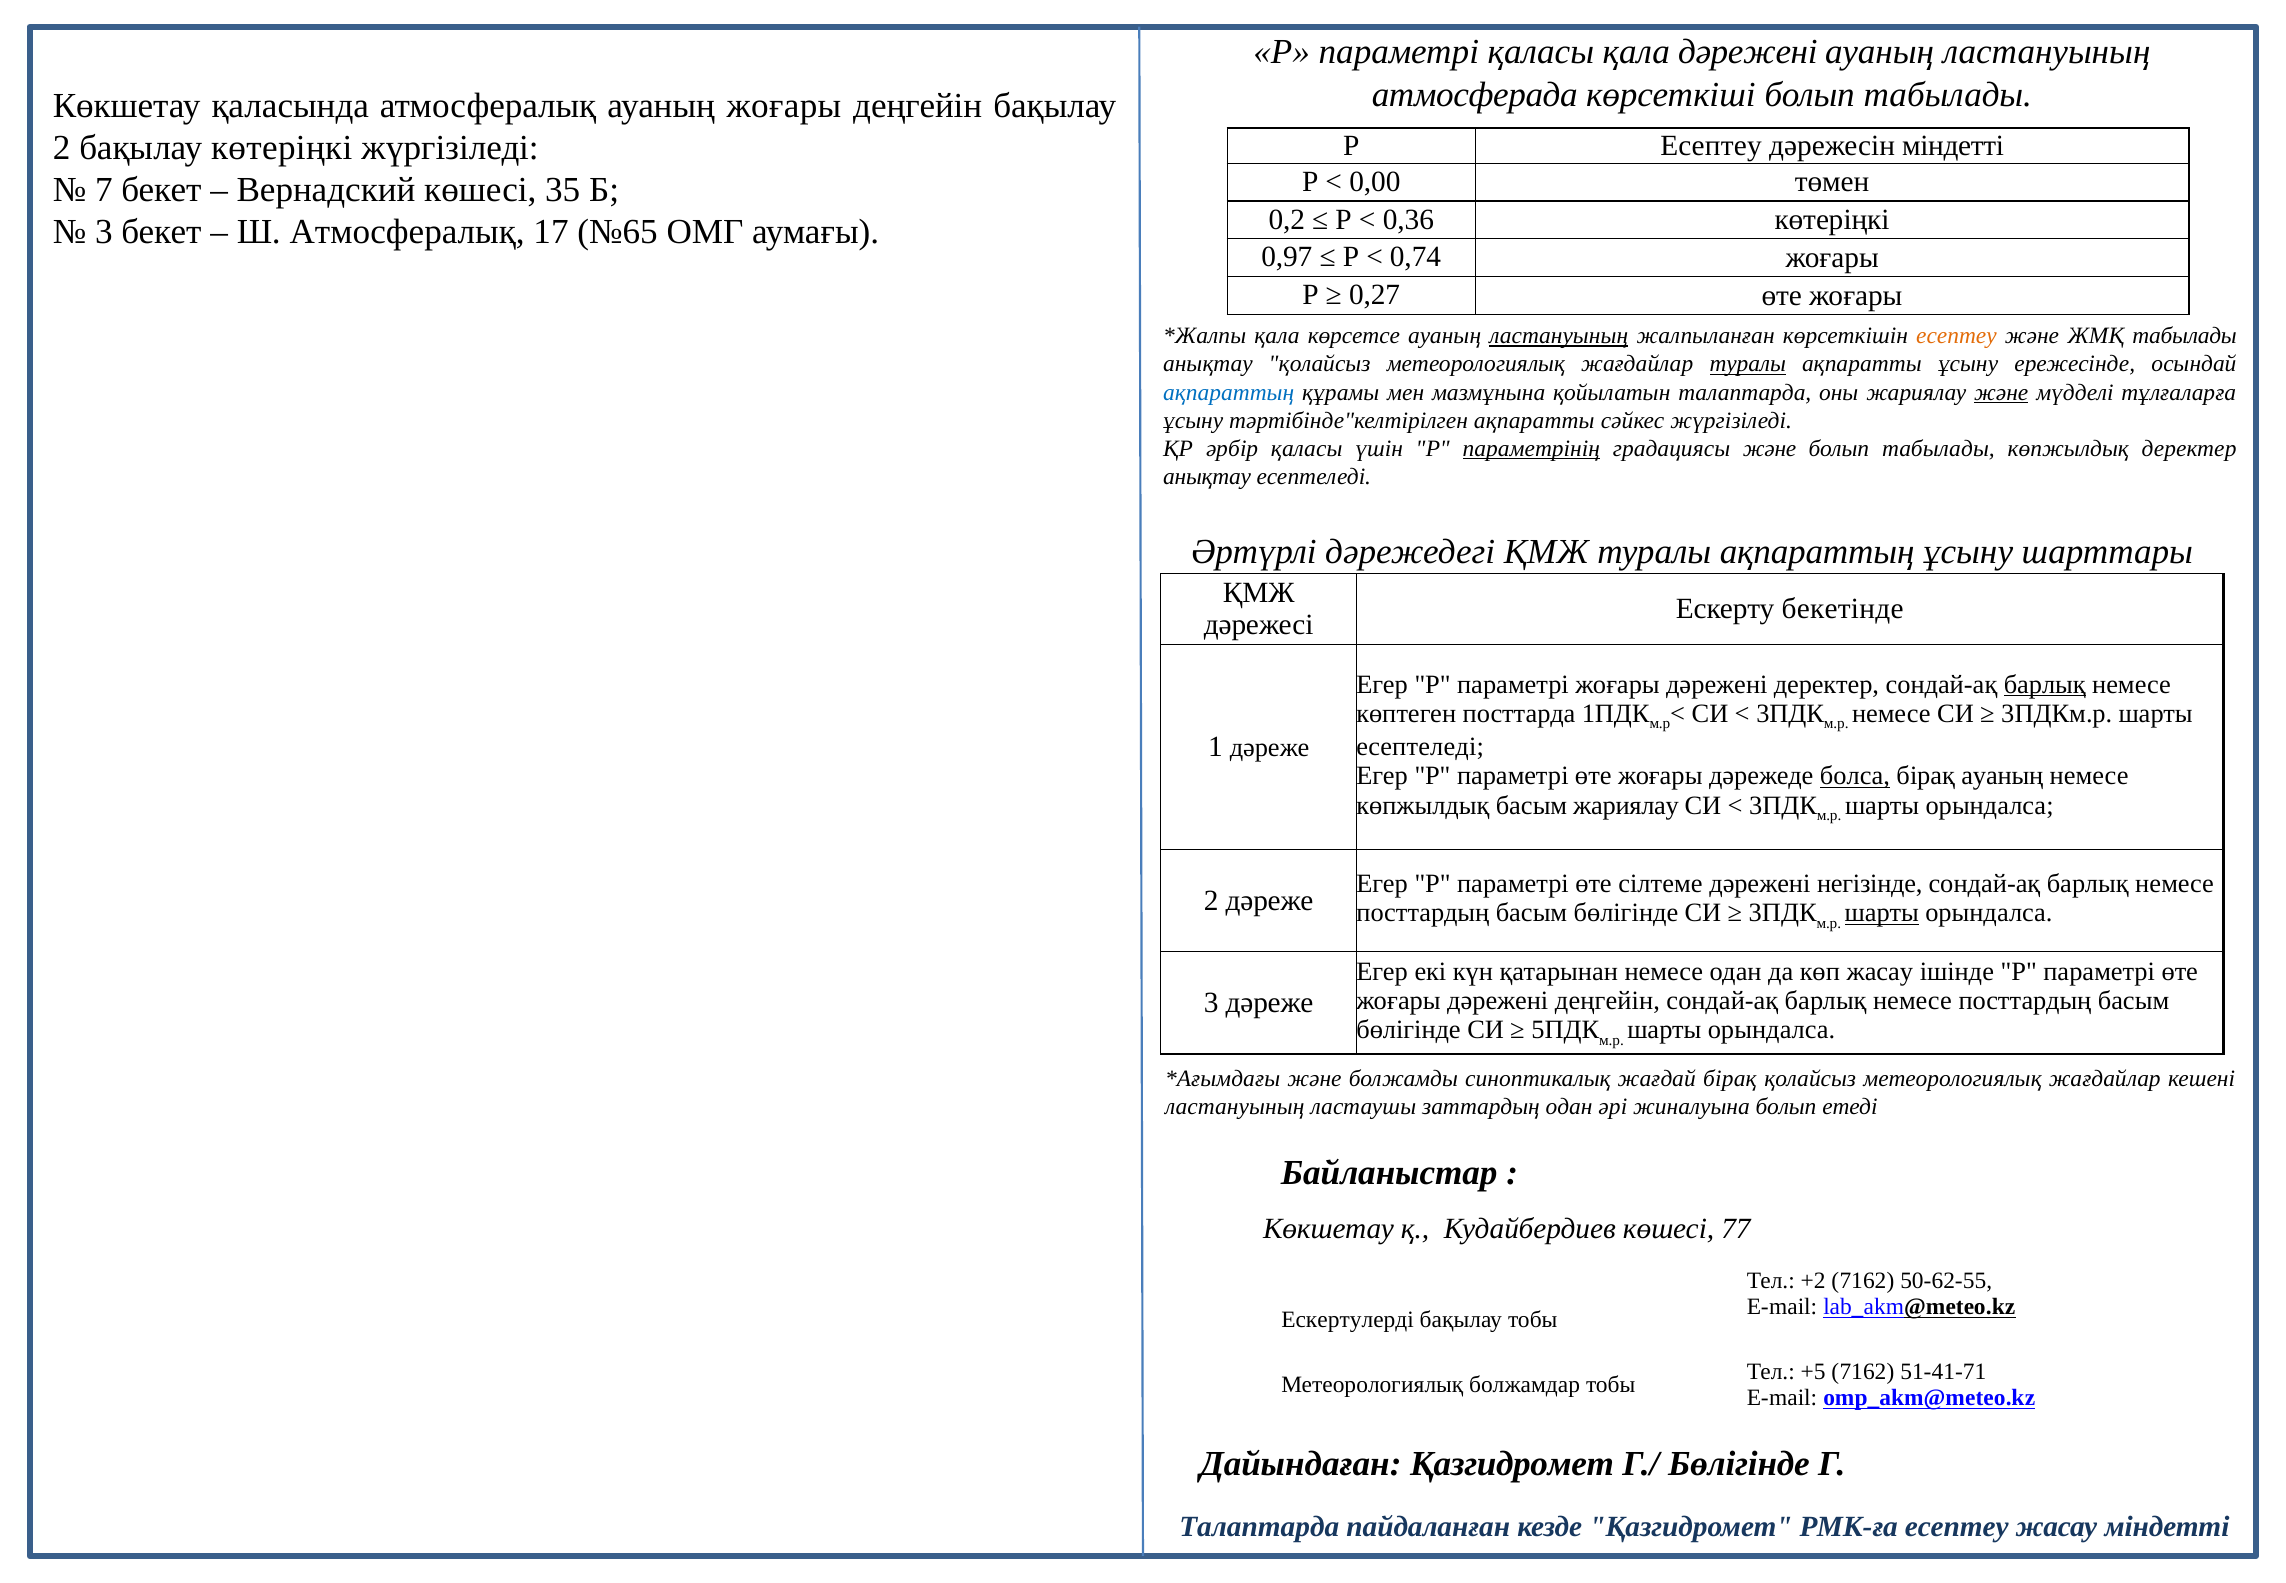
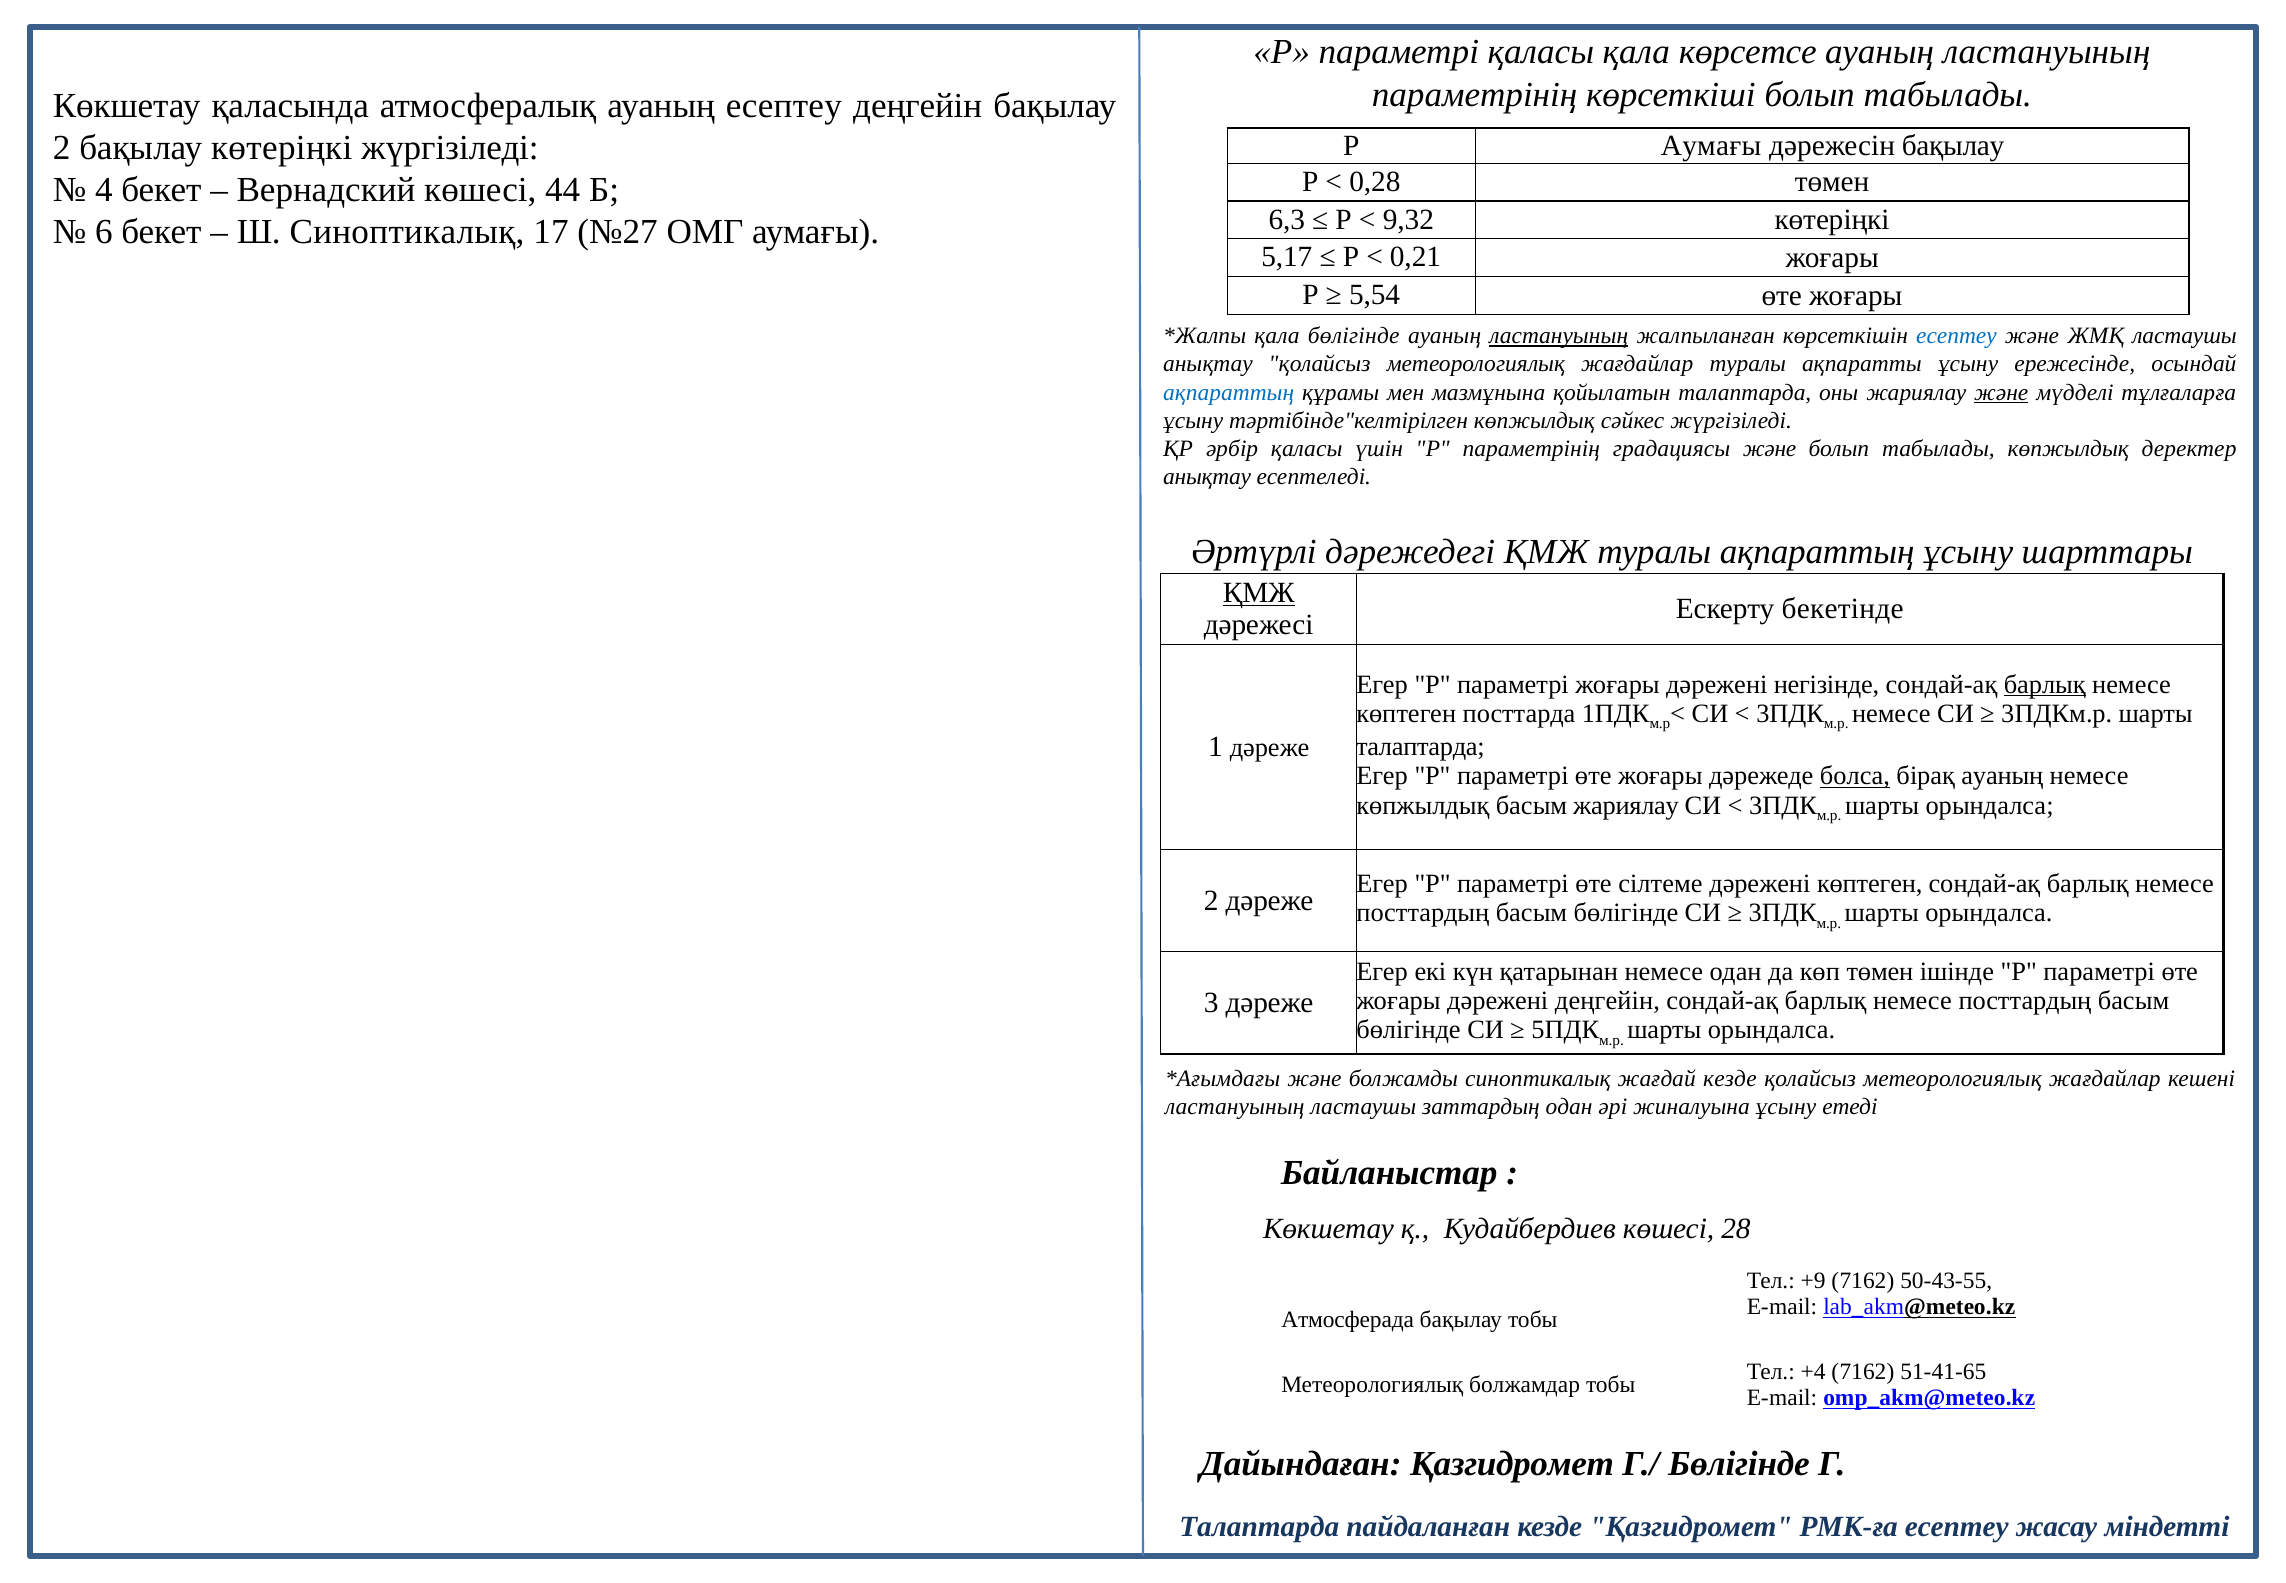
қала дәрежені: дәрежені -> көрсетсе
атмосферада at (1475, 95): атмосферада -> параметрінің
ауаның жоғары: жоғары -> есептеу
Р Есептеу: Есептеу -> Аумағы
дәрежесін міндетті: міндетті -> бақылау
0,00: 0,00 -> 0,28
7: 7 -> 4
35: 35 -> 44
0,2: 0,2 -> 6,3
0,36: 0,36 -> 9,32
3 at (104, 232): 3 -> 6
Ш Атмосфералық: Атмосфералық -> Синоптикалық
№65: №65 -> №27
0,97: 0,97 -> 5,17
0,74: 0,74 -> 0,21
0,27: 0,27 -> 5,54
қала көрсетсе: көрсетсе -> бөлігінде
есептеу at (1956, 336) colour: orange -> blue
ЖМҚ табылады: табылады -> ластаушы
туралы at (1748, 364) underline: present -> none
тәртібінде"келтірілген ақпаратты: ақпаратты -> көпжылдық
параметрінің at (1531, 448) underline: present -> none
ҚМЖ at (1259, 593) underline: none -> present
дәрежені деректер: деректер -> негізінде
есептеледі at (1420, 747): есептеледі -> талаптарда
дәрежені негізінде: негізінде -> көптеген
шарты at (1882, 913) underline: present -> none
көп жасау: жасау -> төмен
жағдай бірақ: бірақ -> кезде
жиналуына болып: болып -> ұсыну
77: 77 -> 28
+2: +2 -> +9
50-62-55: 50-62-55 -> 50-43-55
Ескертулерді: Ескертулерді -> Атмосферада
+5: +5 -> +4
51-41-71: 51-41-71 -> 51-41-65
